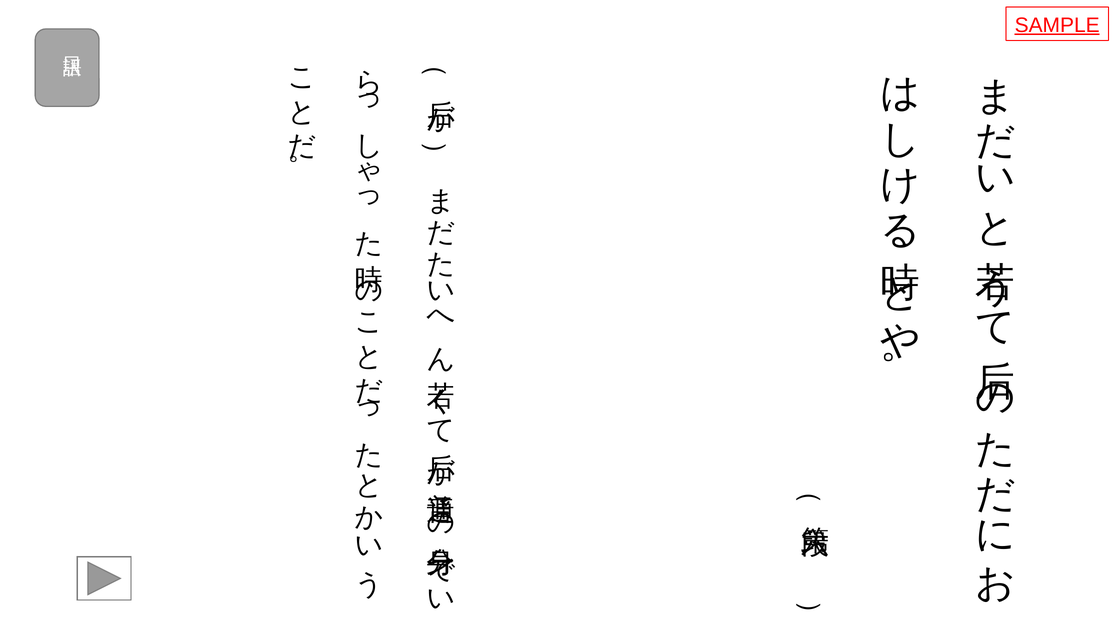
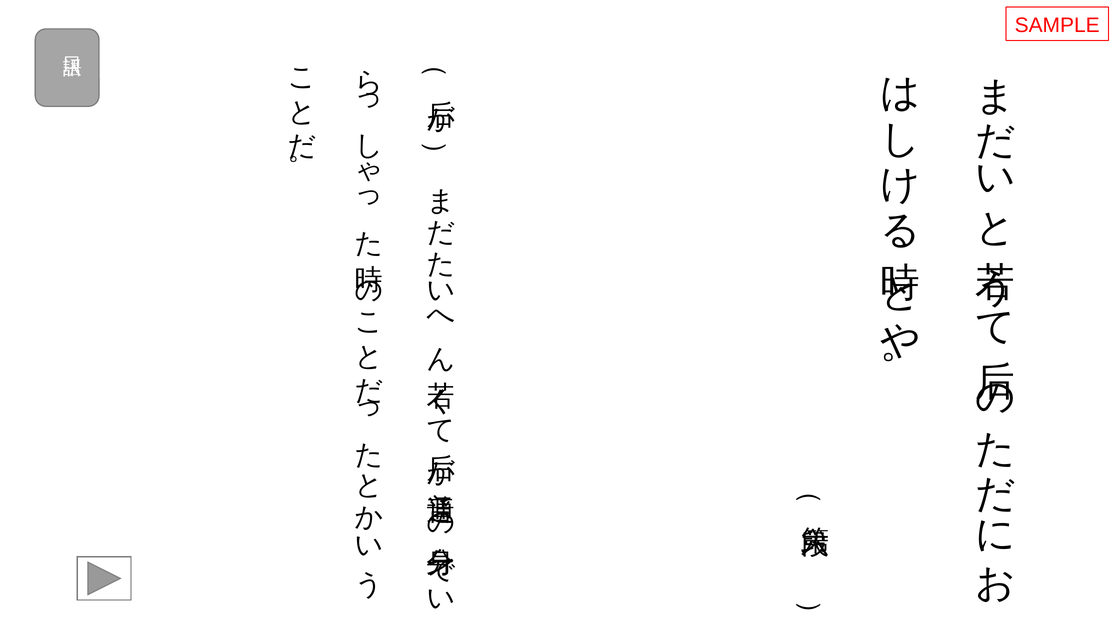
SAMPLE underline: present -> none
